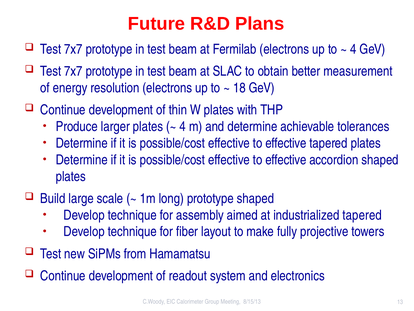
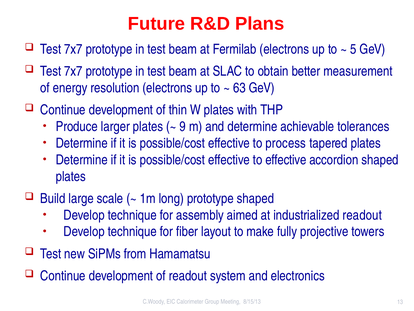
4 at (353, 49): 4 -> 5
18: 18 -> 63
4 at (183, 126): 4 -> 9
effective at (286, 143): effective -> process
industrialized tapered: tapered -> readout
